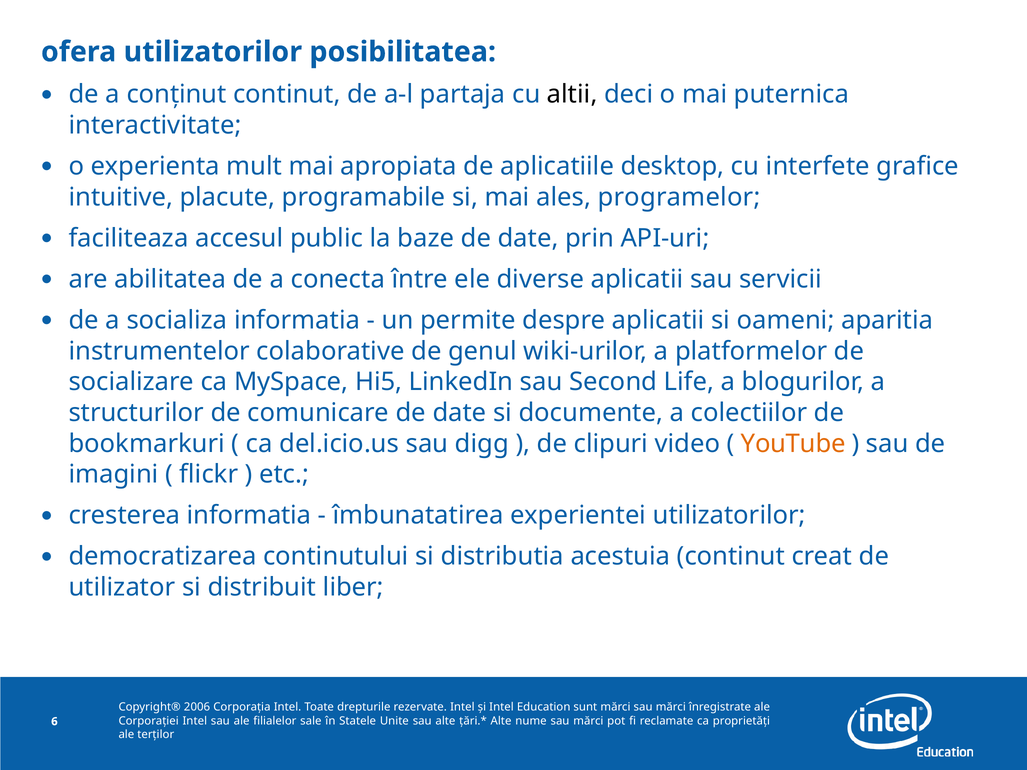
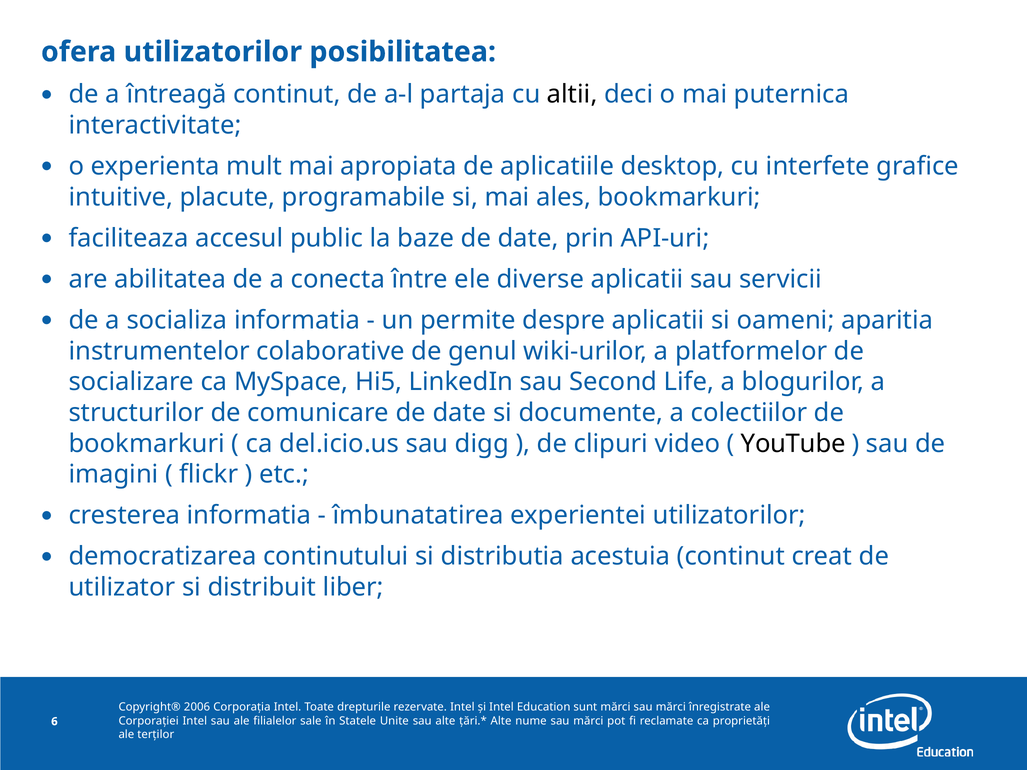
conţinut: conţinut -> întreagă
ales programelor: programelor -> bookmarkuri
YouTube colour: orange -> black
